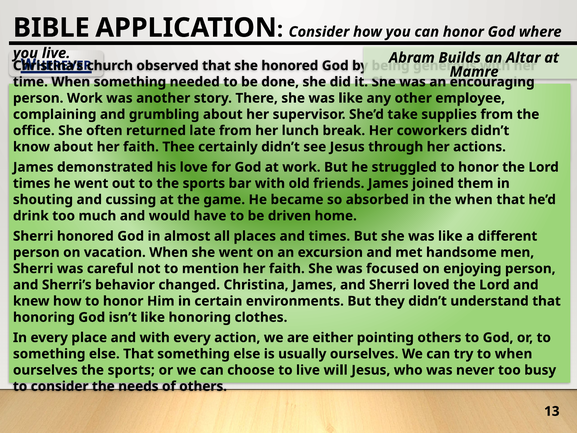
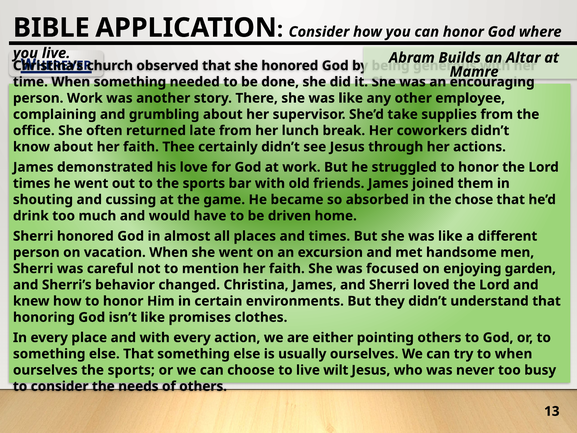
the when: when -> chose
enjoying person: person -> garden
like honoring: honoring -> promises
will: will -> wilt
